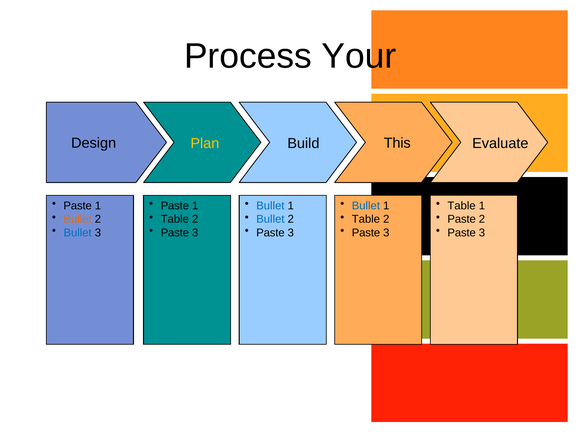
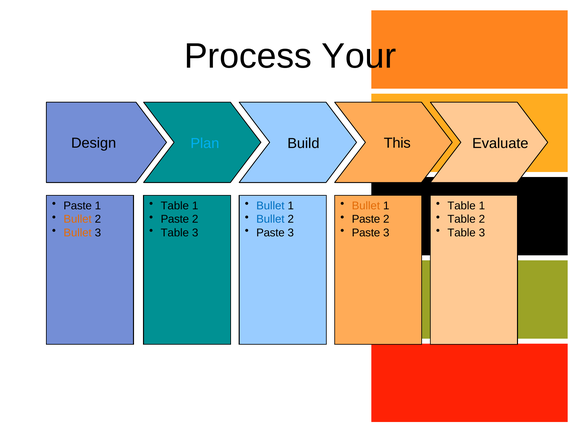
Plan colour: yellow -> light blue
Paste at (175, 206): Paste -> Table
Bullet at (366, 206) colour: blue -> orange
Table at (175, 219): Table -> Paste
Table at (366, 219): Table -> Paste
Paste at (462, 219): Paste -> Table
Bullet at (78, 233) colour: blue -> orange
Paste at (175, 233): Paste -> Table
Paste at (462, 233): Paste -> Table
